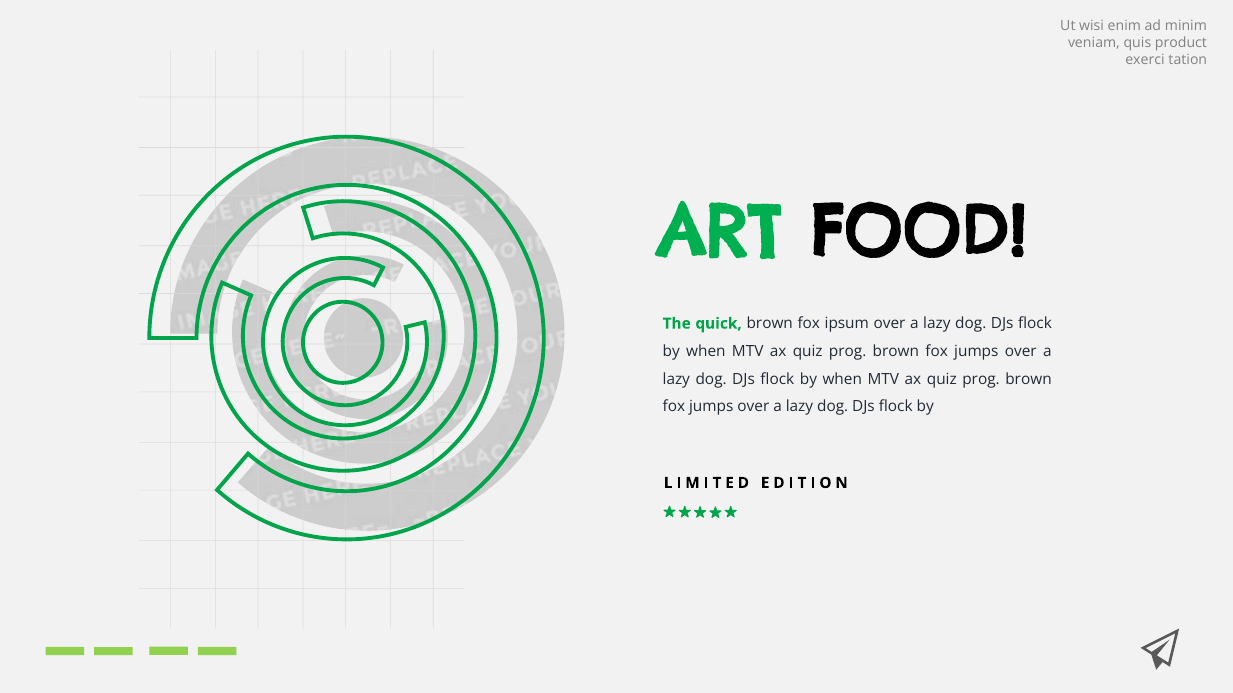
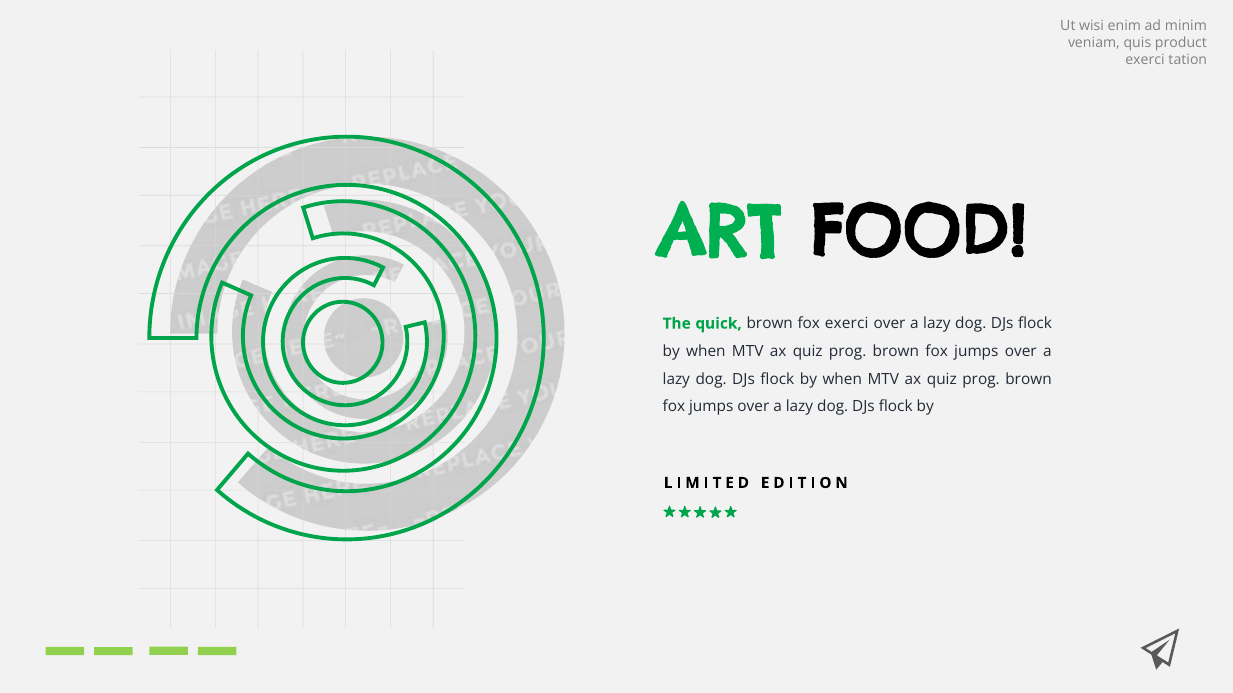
fox ipsum: ipsum -> exerci
